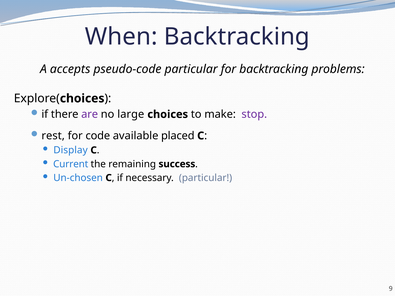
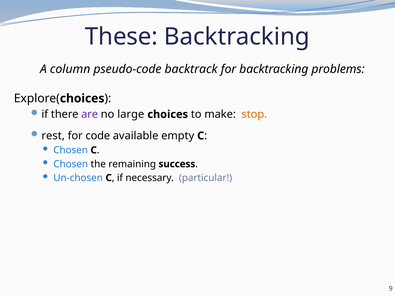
When: When -> These
accepts: accepts -> column
pseudo-code particular: particular -> backtrack
stop colour: purple -> orange
placed: placed -> empty
Display at (71, 150): Display -> Chosen
Current at (71, 164): Current -> Chosen
